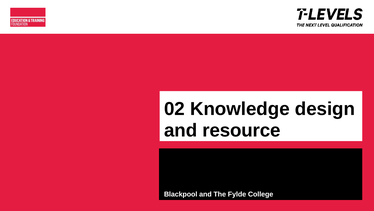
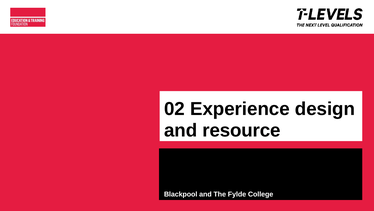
Knowledge: Knowledge -> Experience
